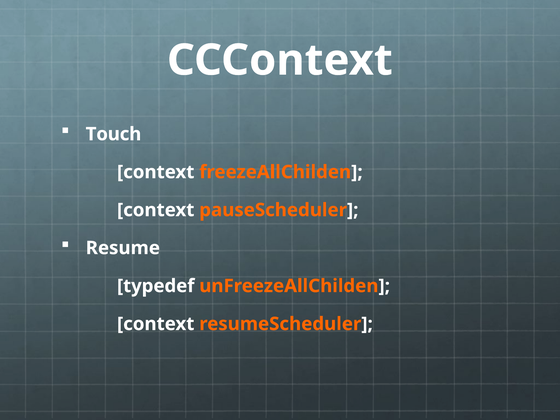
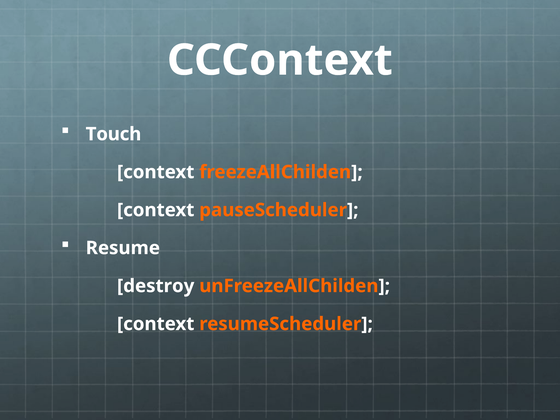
typedef: typedef -> destroy
